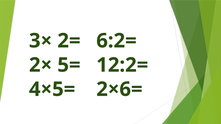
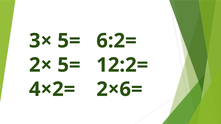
3× 2=: 2= -> 5=
4×5=: 4×5= -> 4×2=
